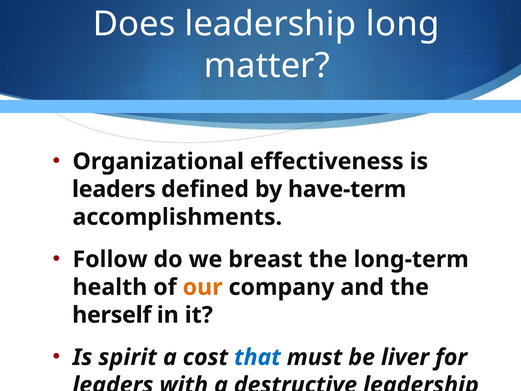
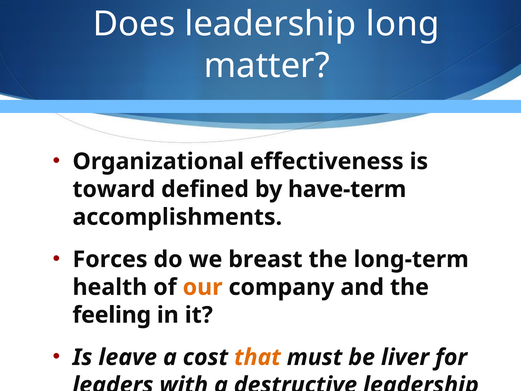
leaders at (114, 189): leaders -> toward
Follow: Follow -> Forces
herself: herself -> feeling
spirit: spirit -> leave
that colour: blue -> orange
